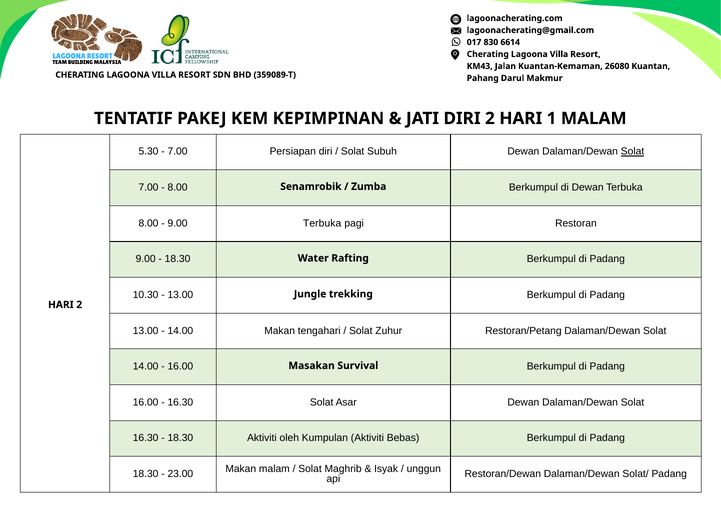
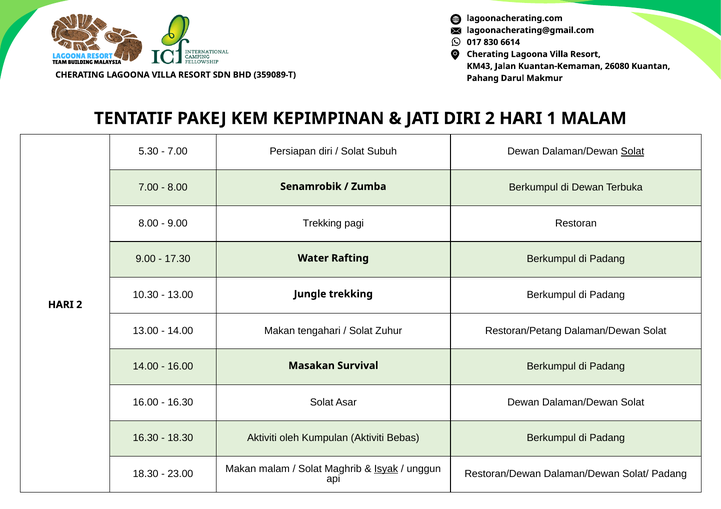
9.00 Terbuka: Terbuka -> Trekking
18.30 at (178, 259): 18.30 -> 17.30
Isyak underline: none -> present
